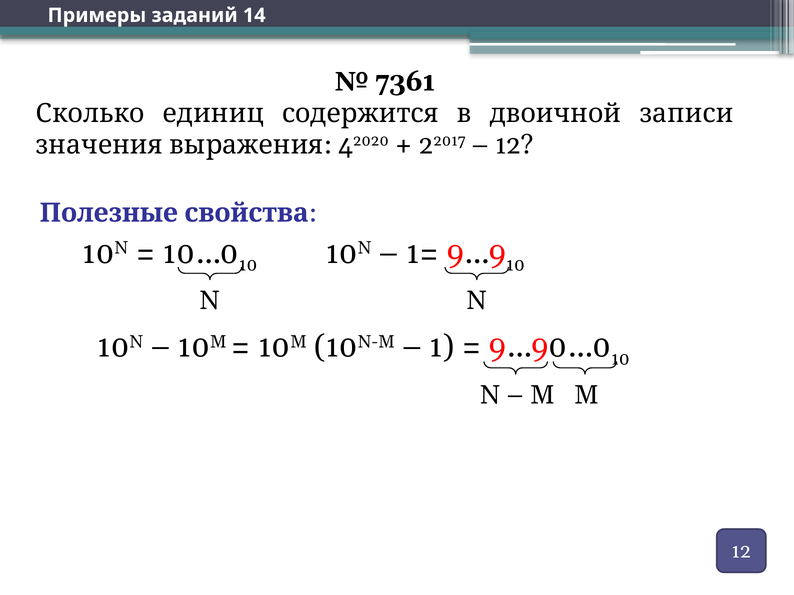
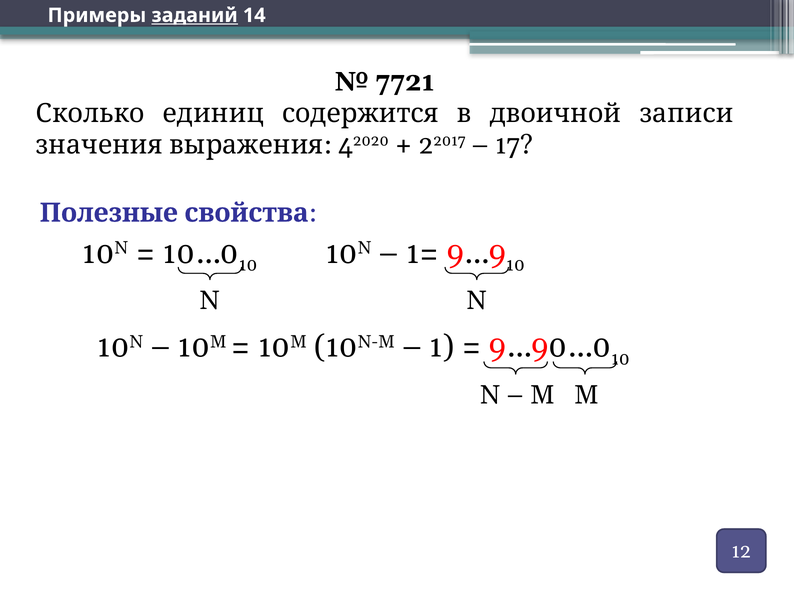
заданий underline: none -> present
7361: 7361 -> 7721
12 at (514, 145): 12 -> 17
